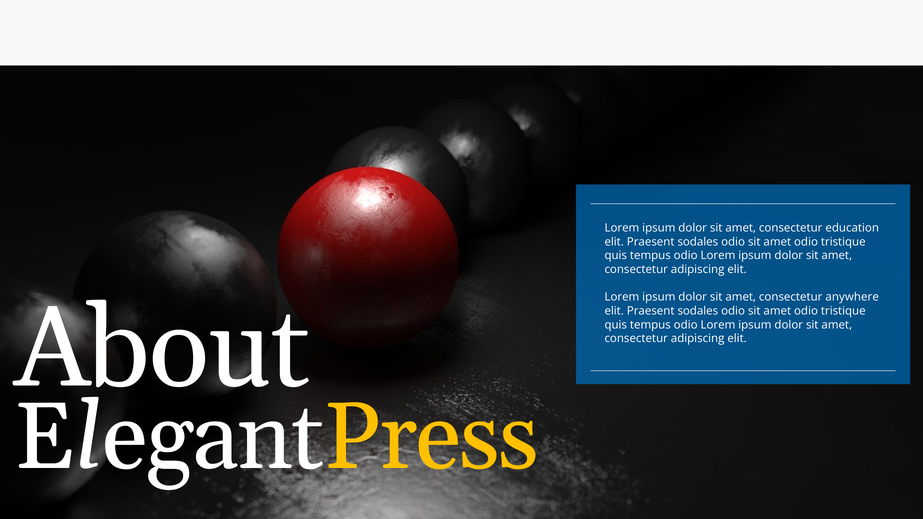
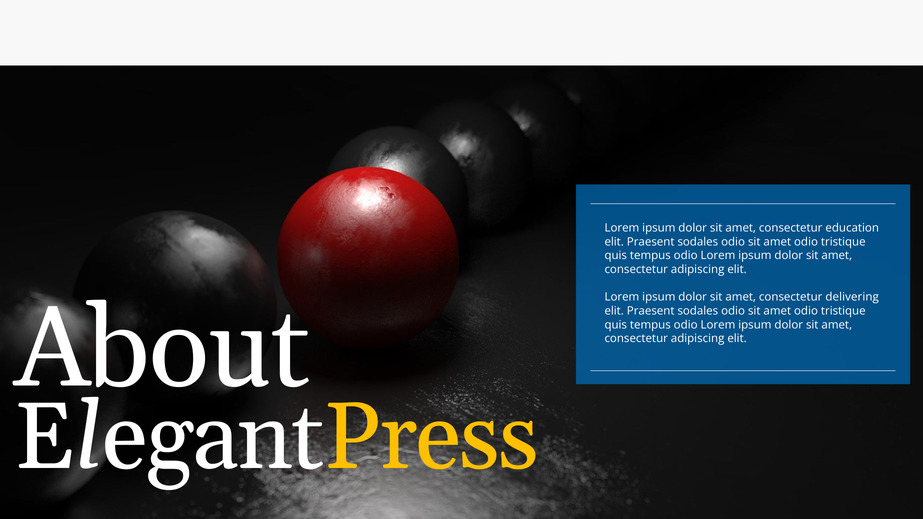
anywhere: anywhere -> delivering
